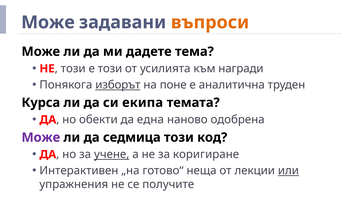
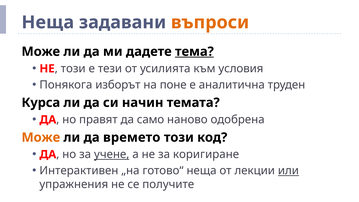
Може at (48, 22): Може -> Неща
тема underline: none -> present
е този: този -> тези
награди: награди -> условия
изборът underline: present -> none
екипа: екипа -> начин
обекти: обекти -> правят
една: една -> само
Може at (41, 137) colour: purple -> orange
седмица: седмица -> времето
